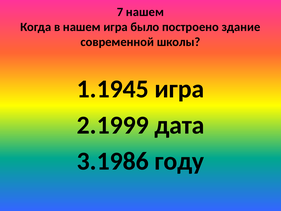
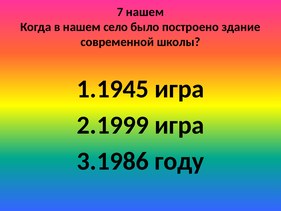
нашем игра: игра -> село
дата at (179, 125): дата -> игра
